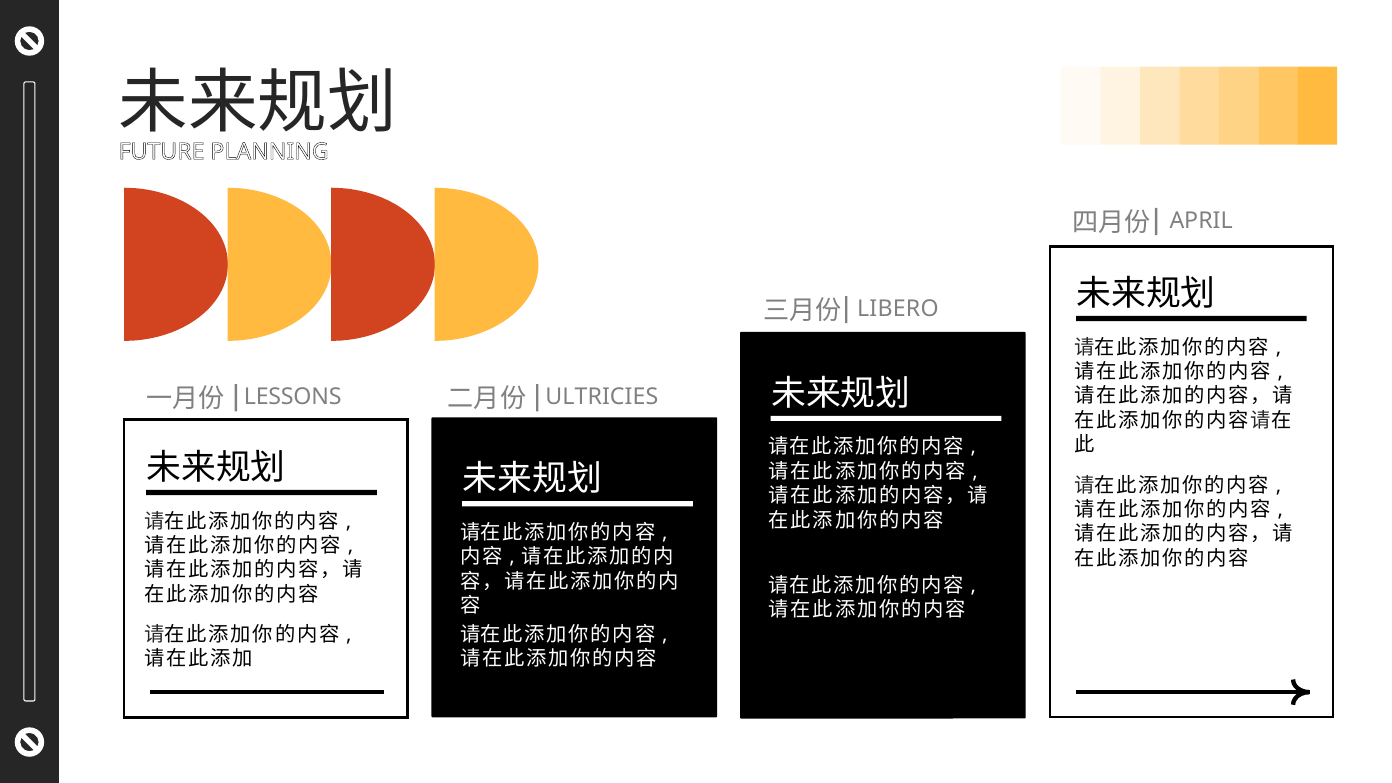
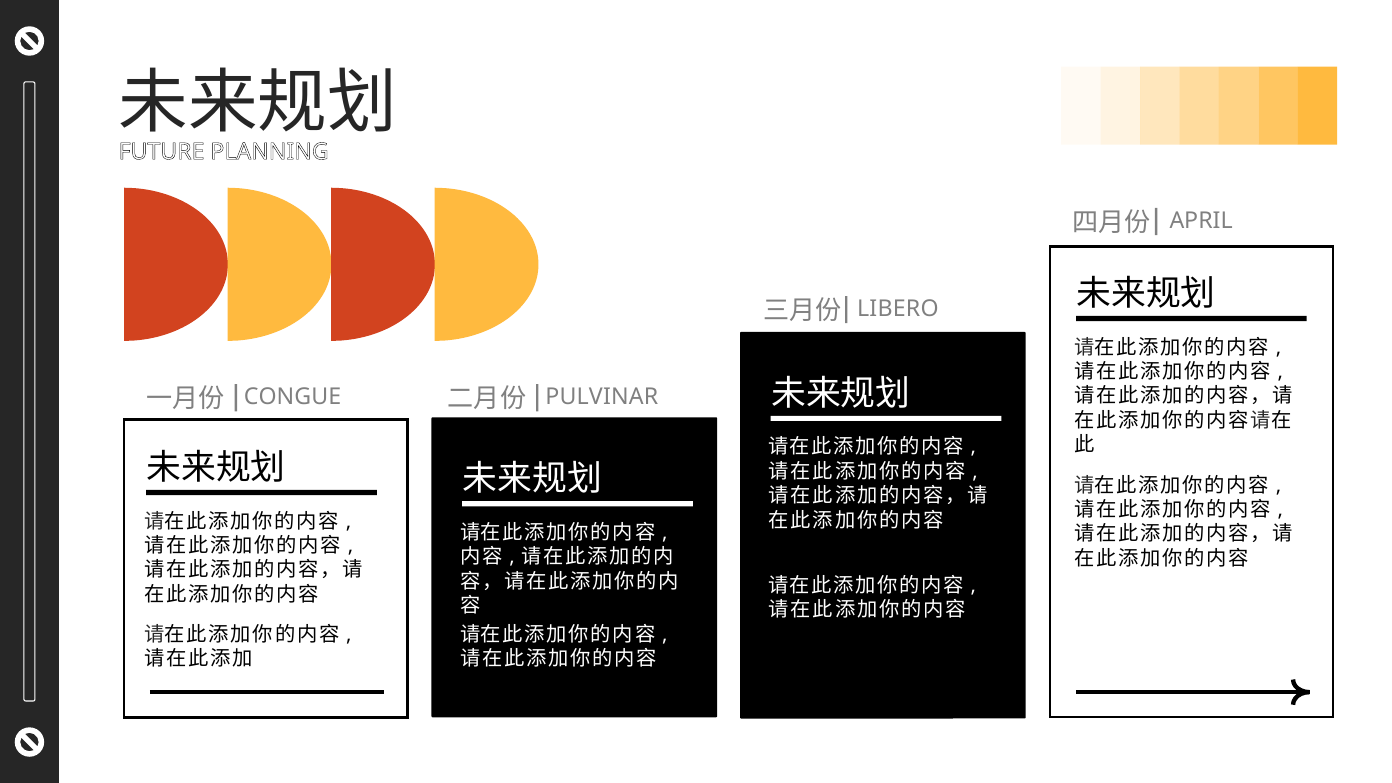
ULTRICIES: ULTRICIES -> PULVINAR
LESSONS: LESSONS -> CONGUE
